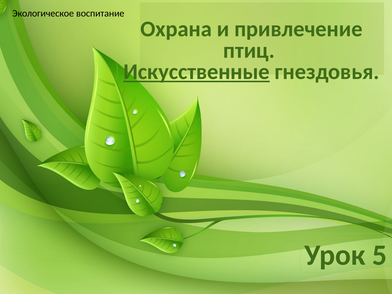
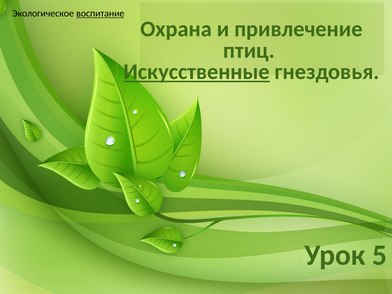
воспитание underline: none -> present
